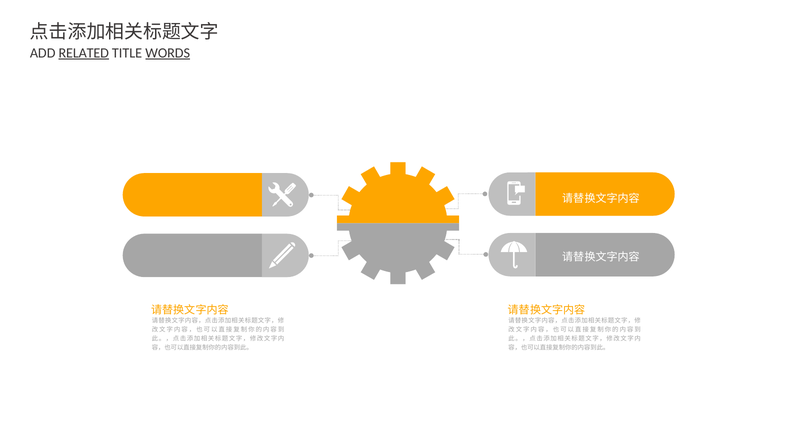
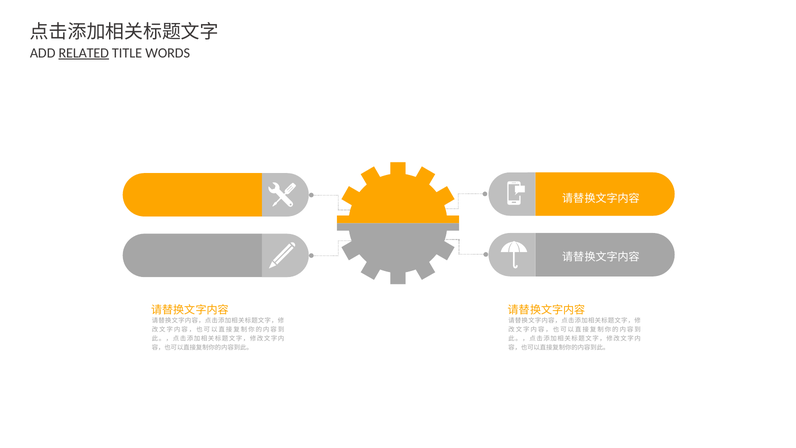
WORDS underline: present -> none
